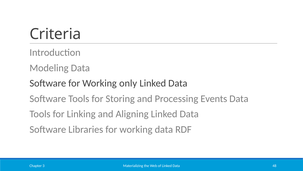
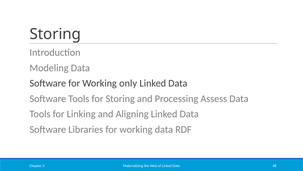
Criteria at (55, 34): Criteria -> Storing
Events: Events -> Assess
